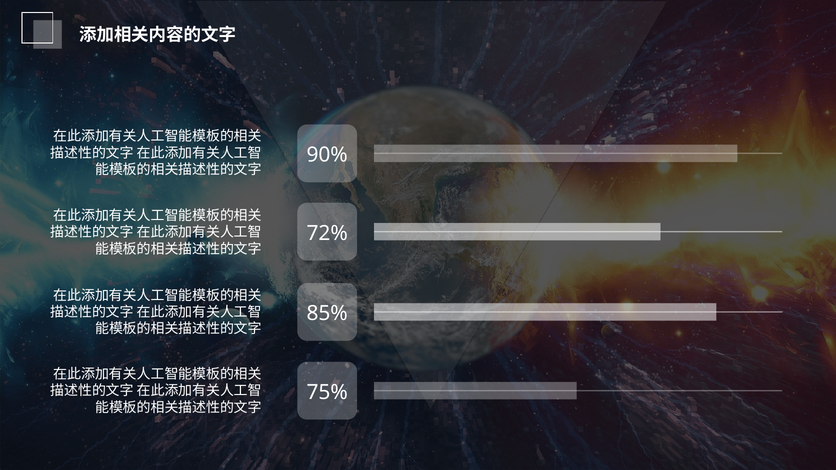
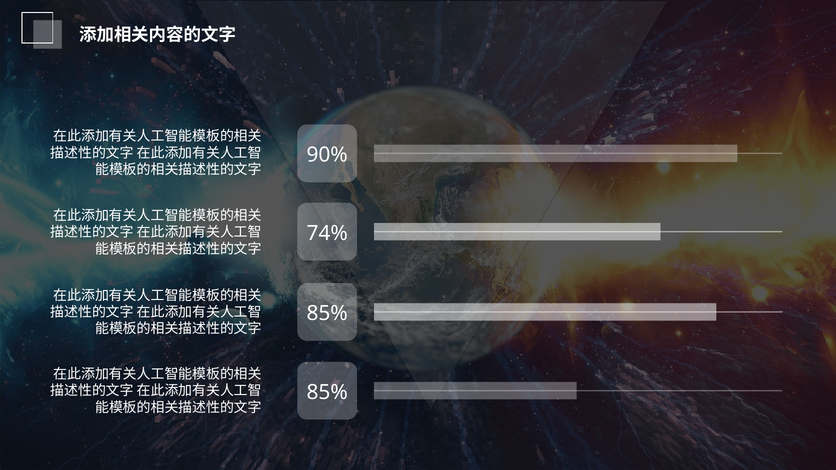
72%: 72% -> 74%
75% at (327, 392): 75% -> 85%
